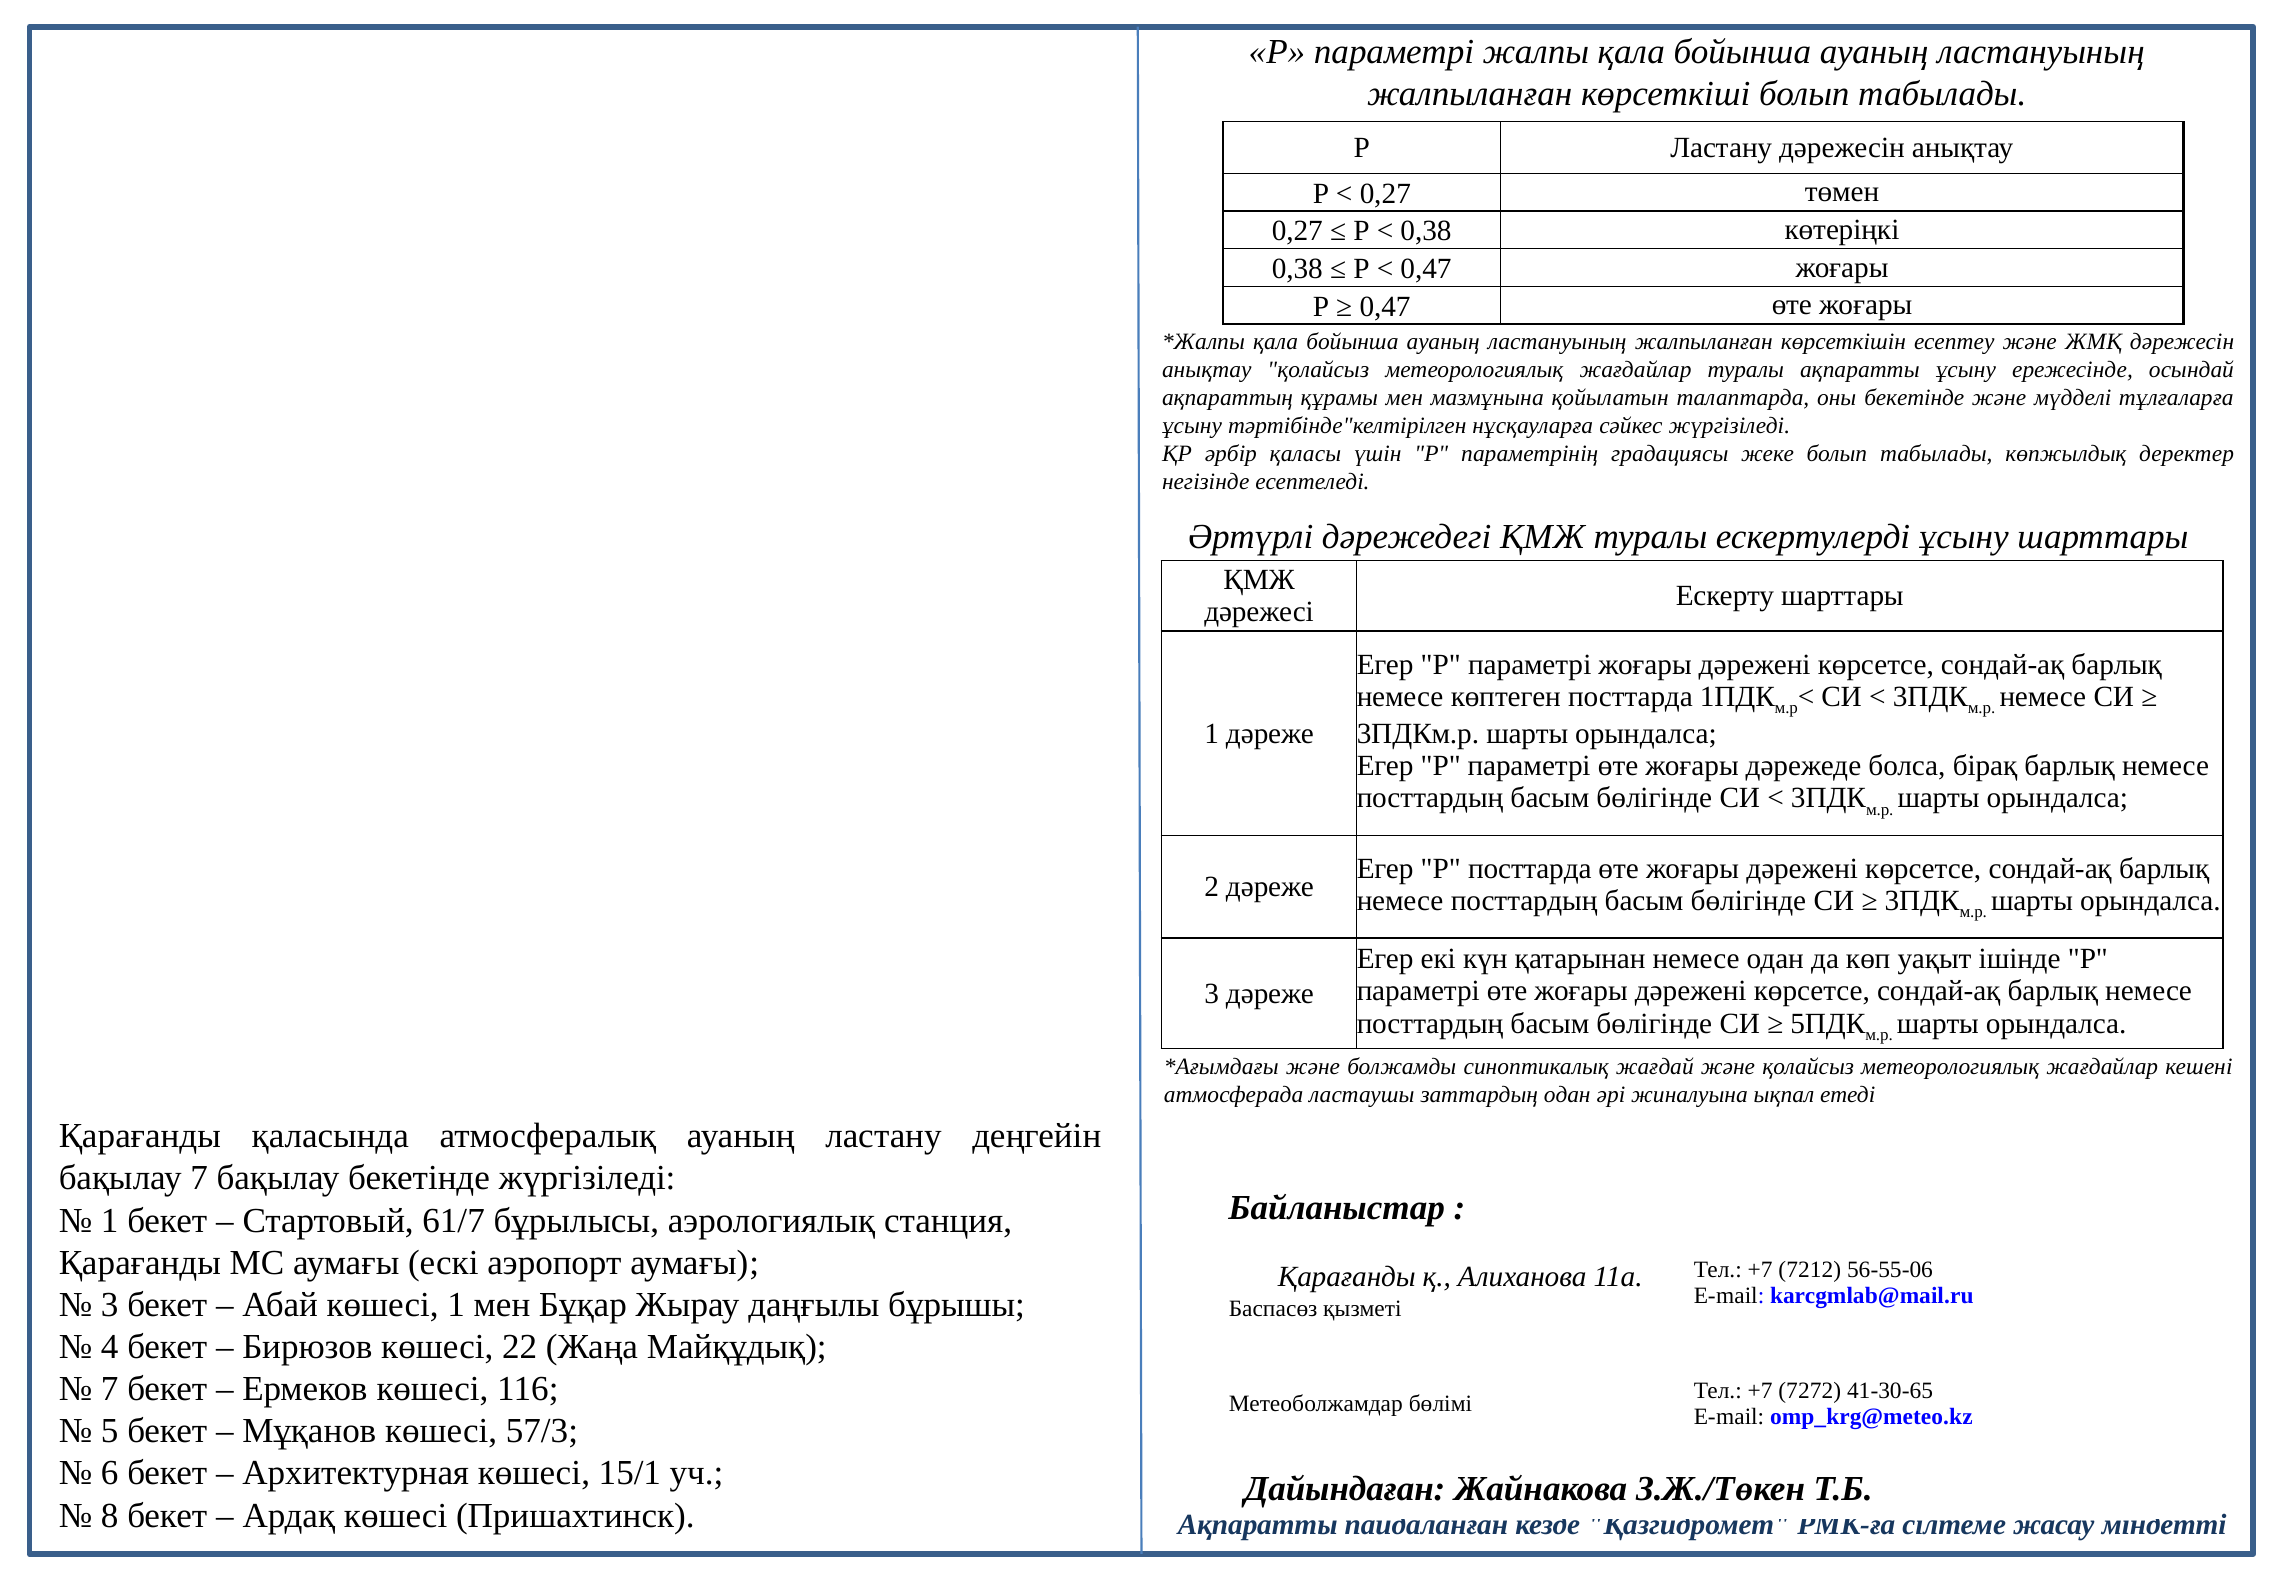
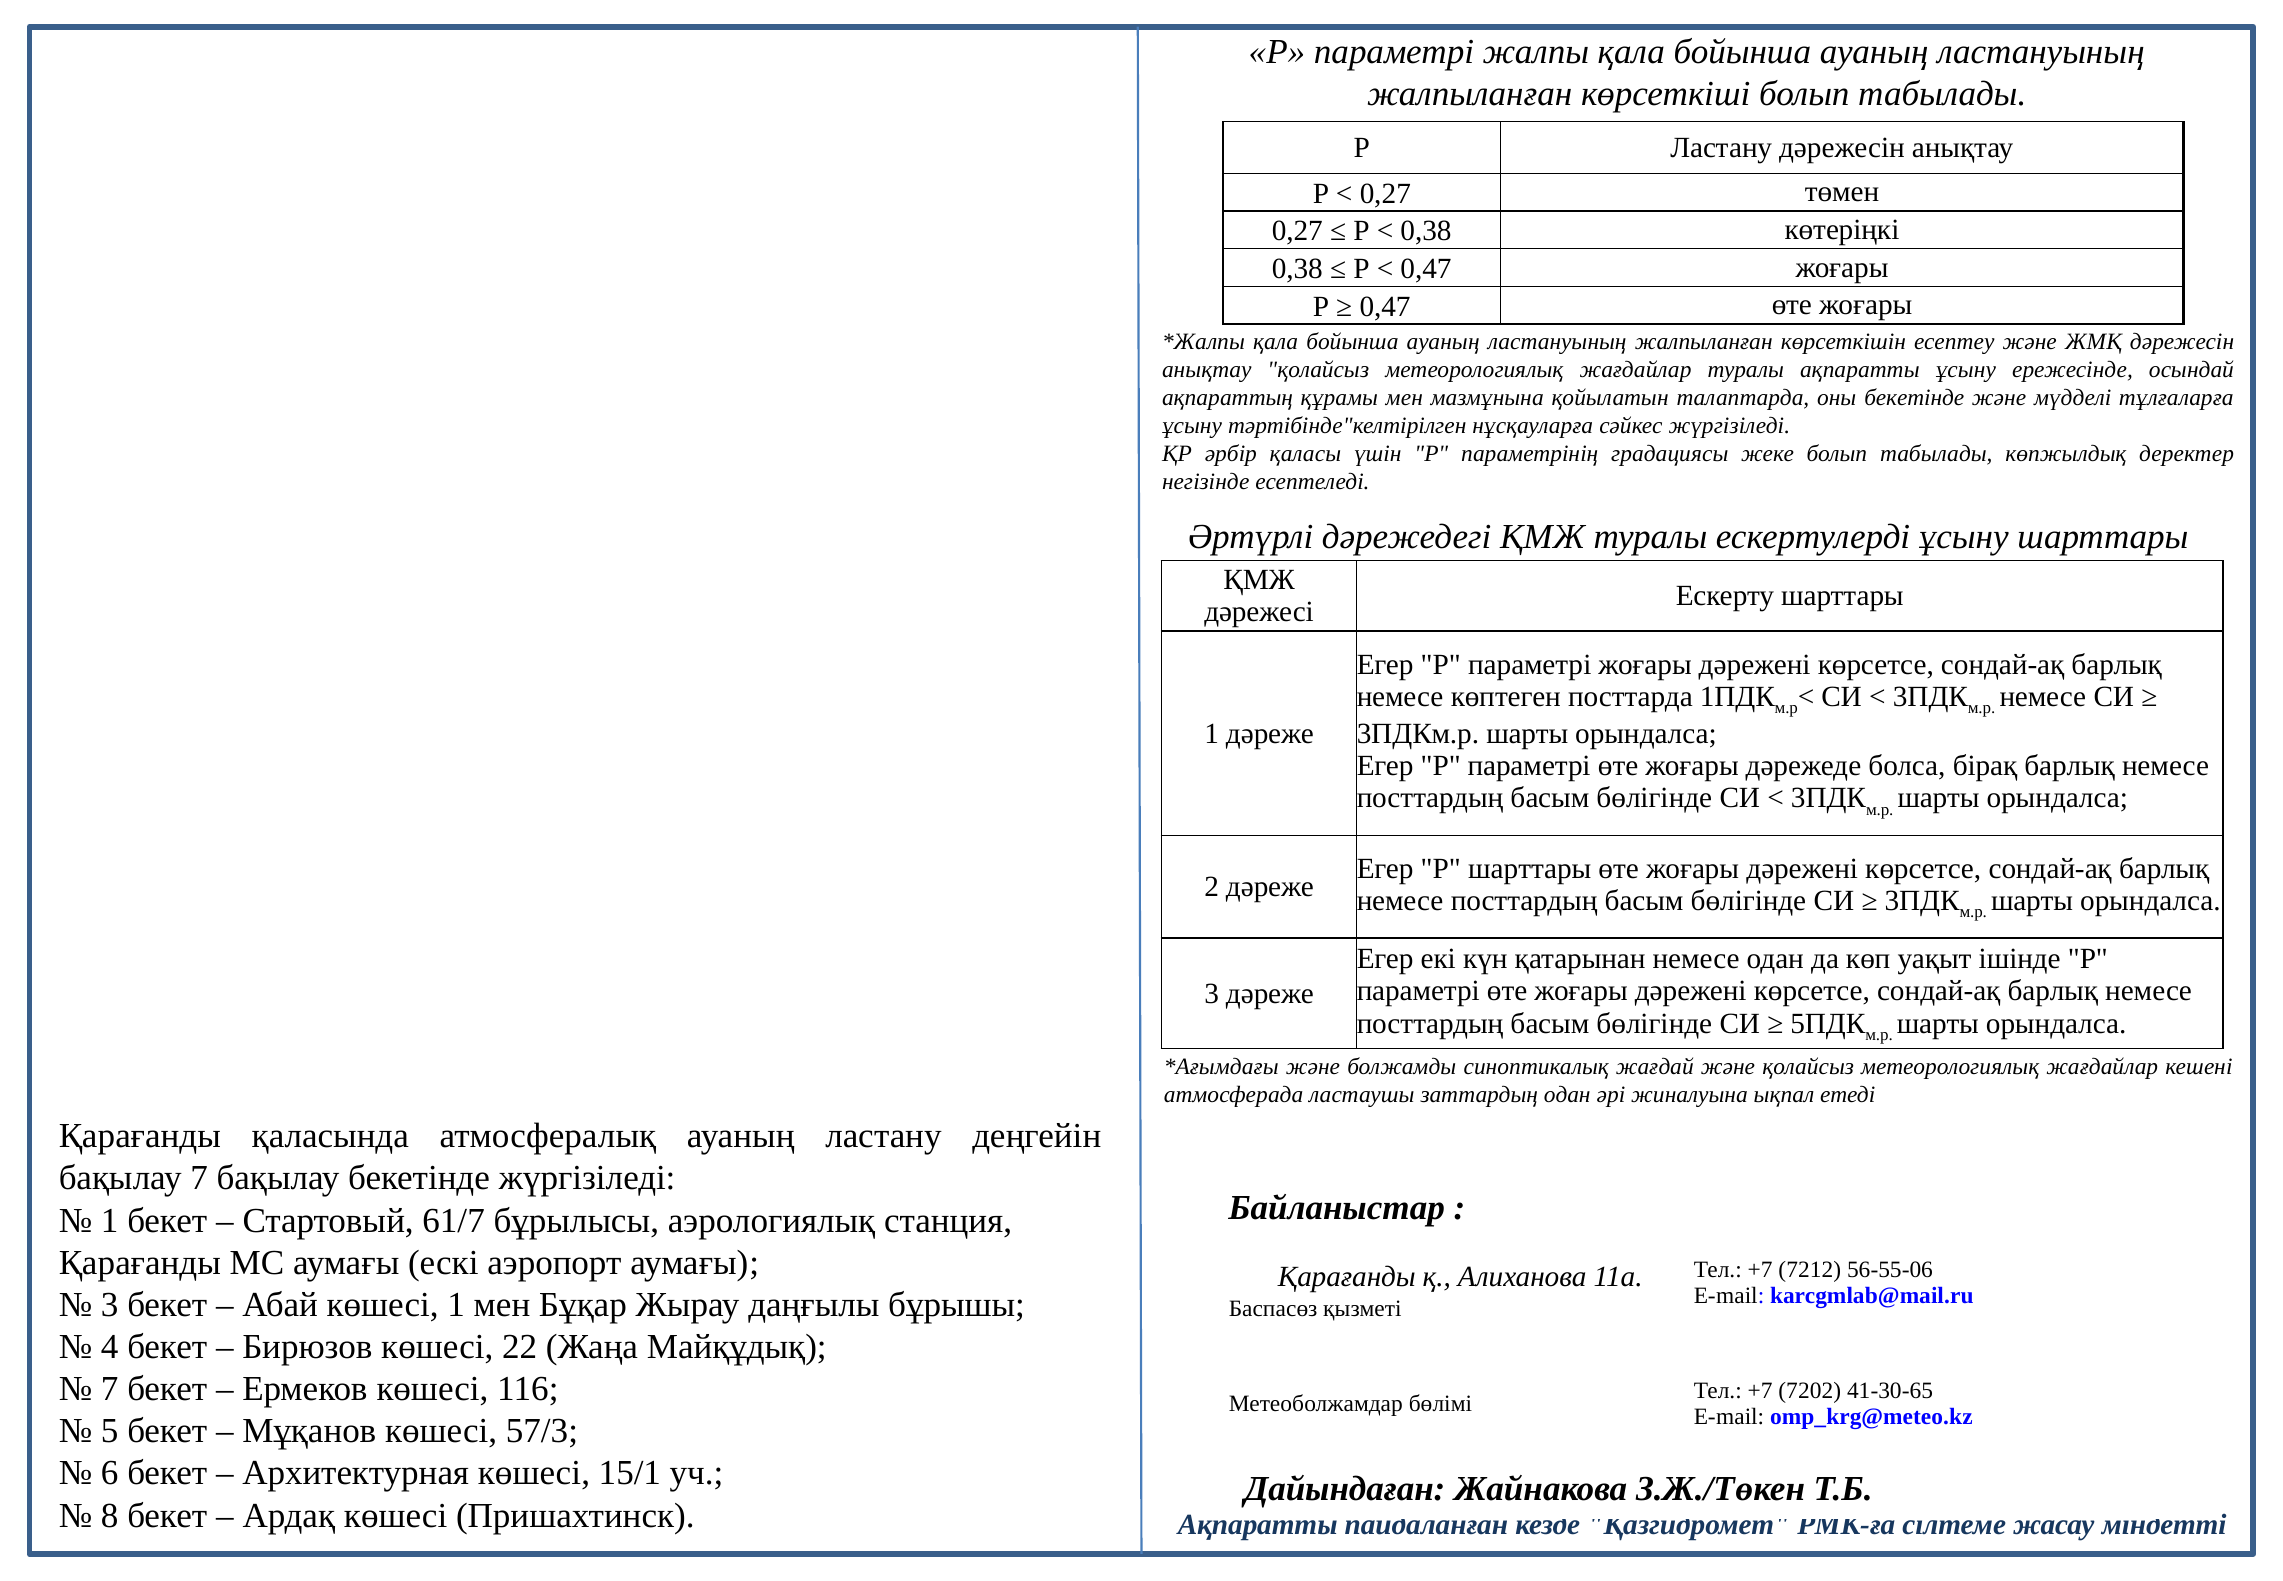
Р посттарда: посттарда -> шарттары
7272: 7272 -> 7202
